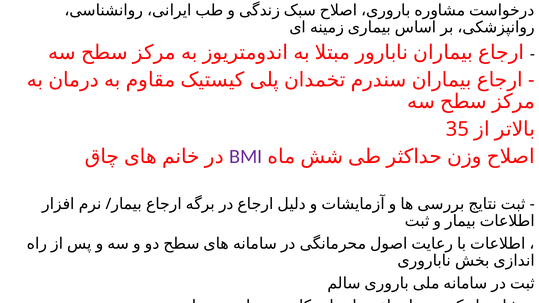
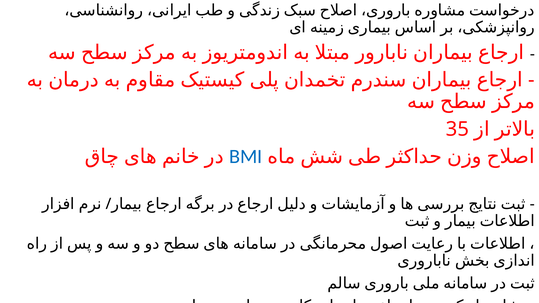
BMI colour: purple -> blue
